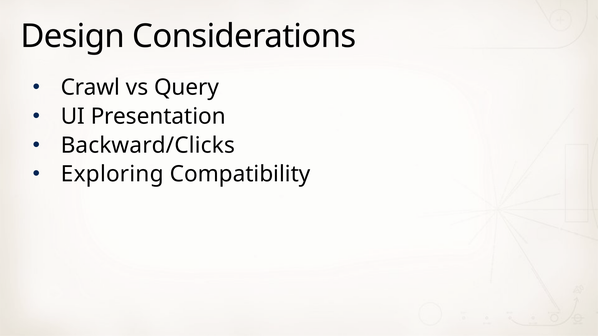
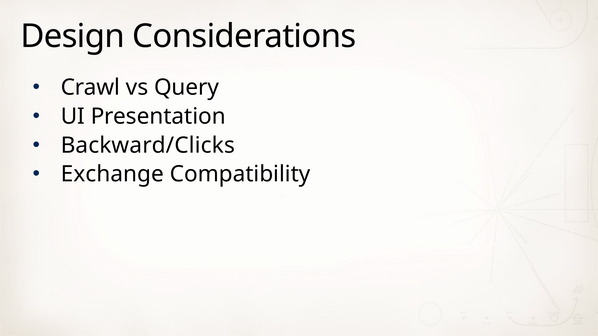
Exploring: Exploring -> Exchange
